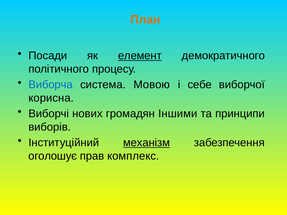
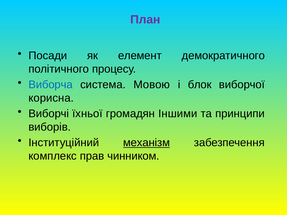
План colour: orange -> purple
елемент underline: present -> none
себе: себе -> блок
нових: нових -> їхньої
оголошує: оголошує -> комплекс
комплекс: комплекс -> чинником
